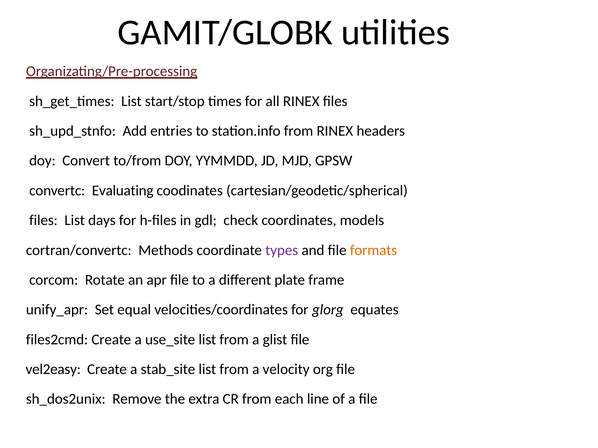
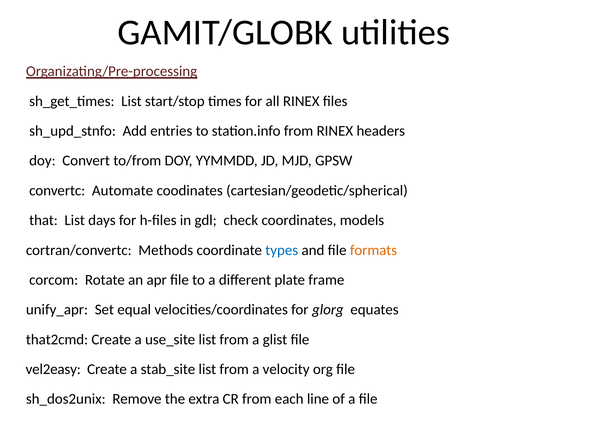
Evaluating: Evaluating -> Automate
files at (43, 221): files -> that
types colour: purple -> blue
files2cmd: files2cmd -> that2cmd
